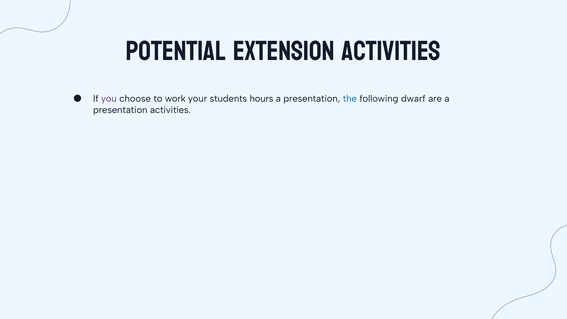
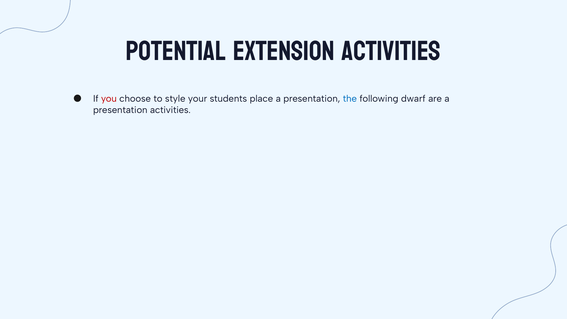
you colour: purple -> red
work: work -> style
hours: hours -> place
